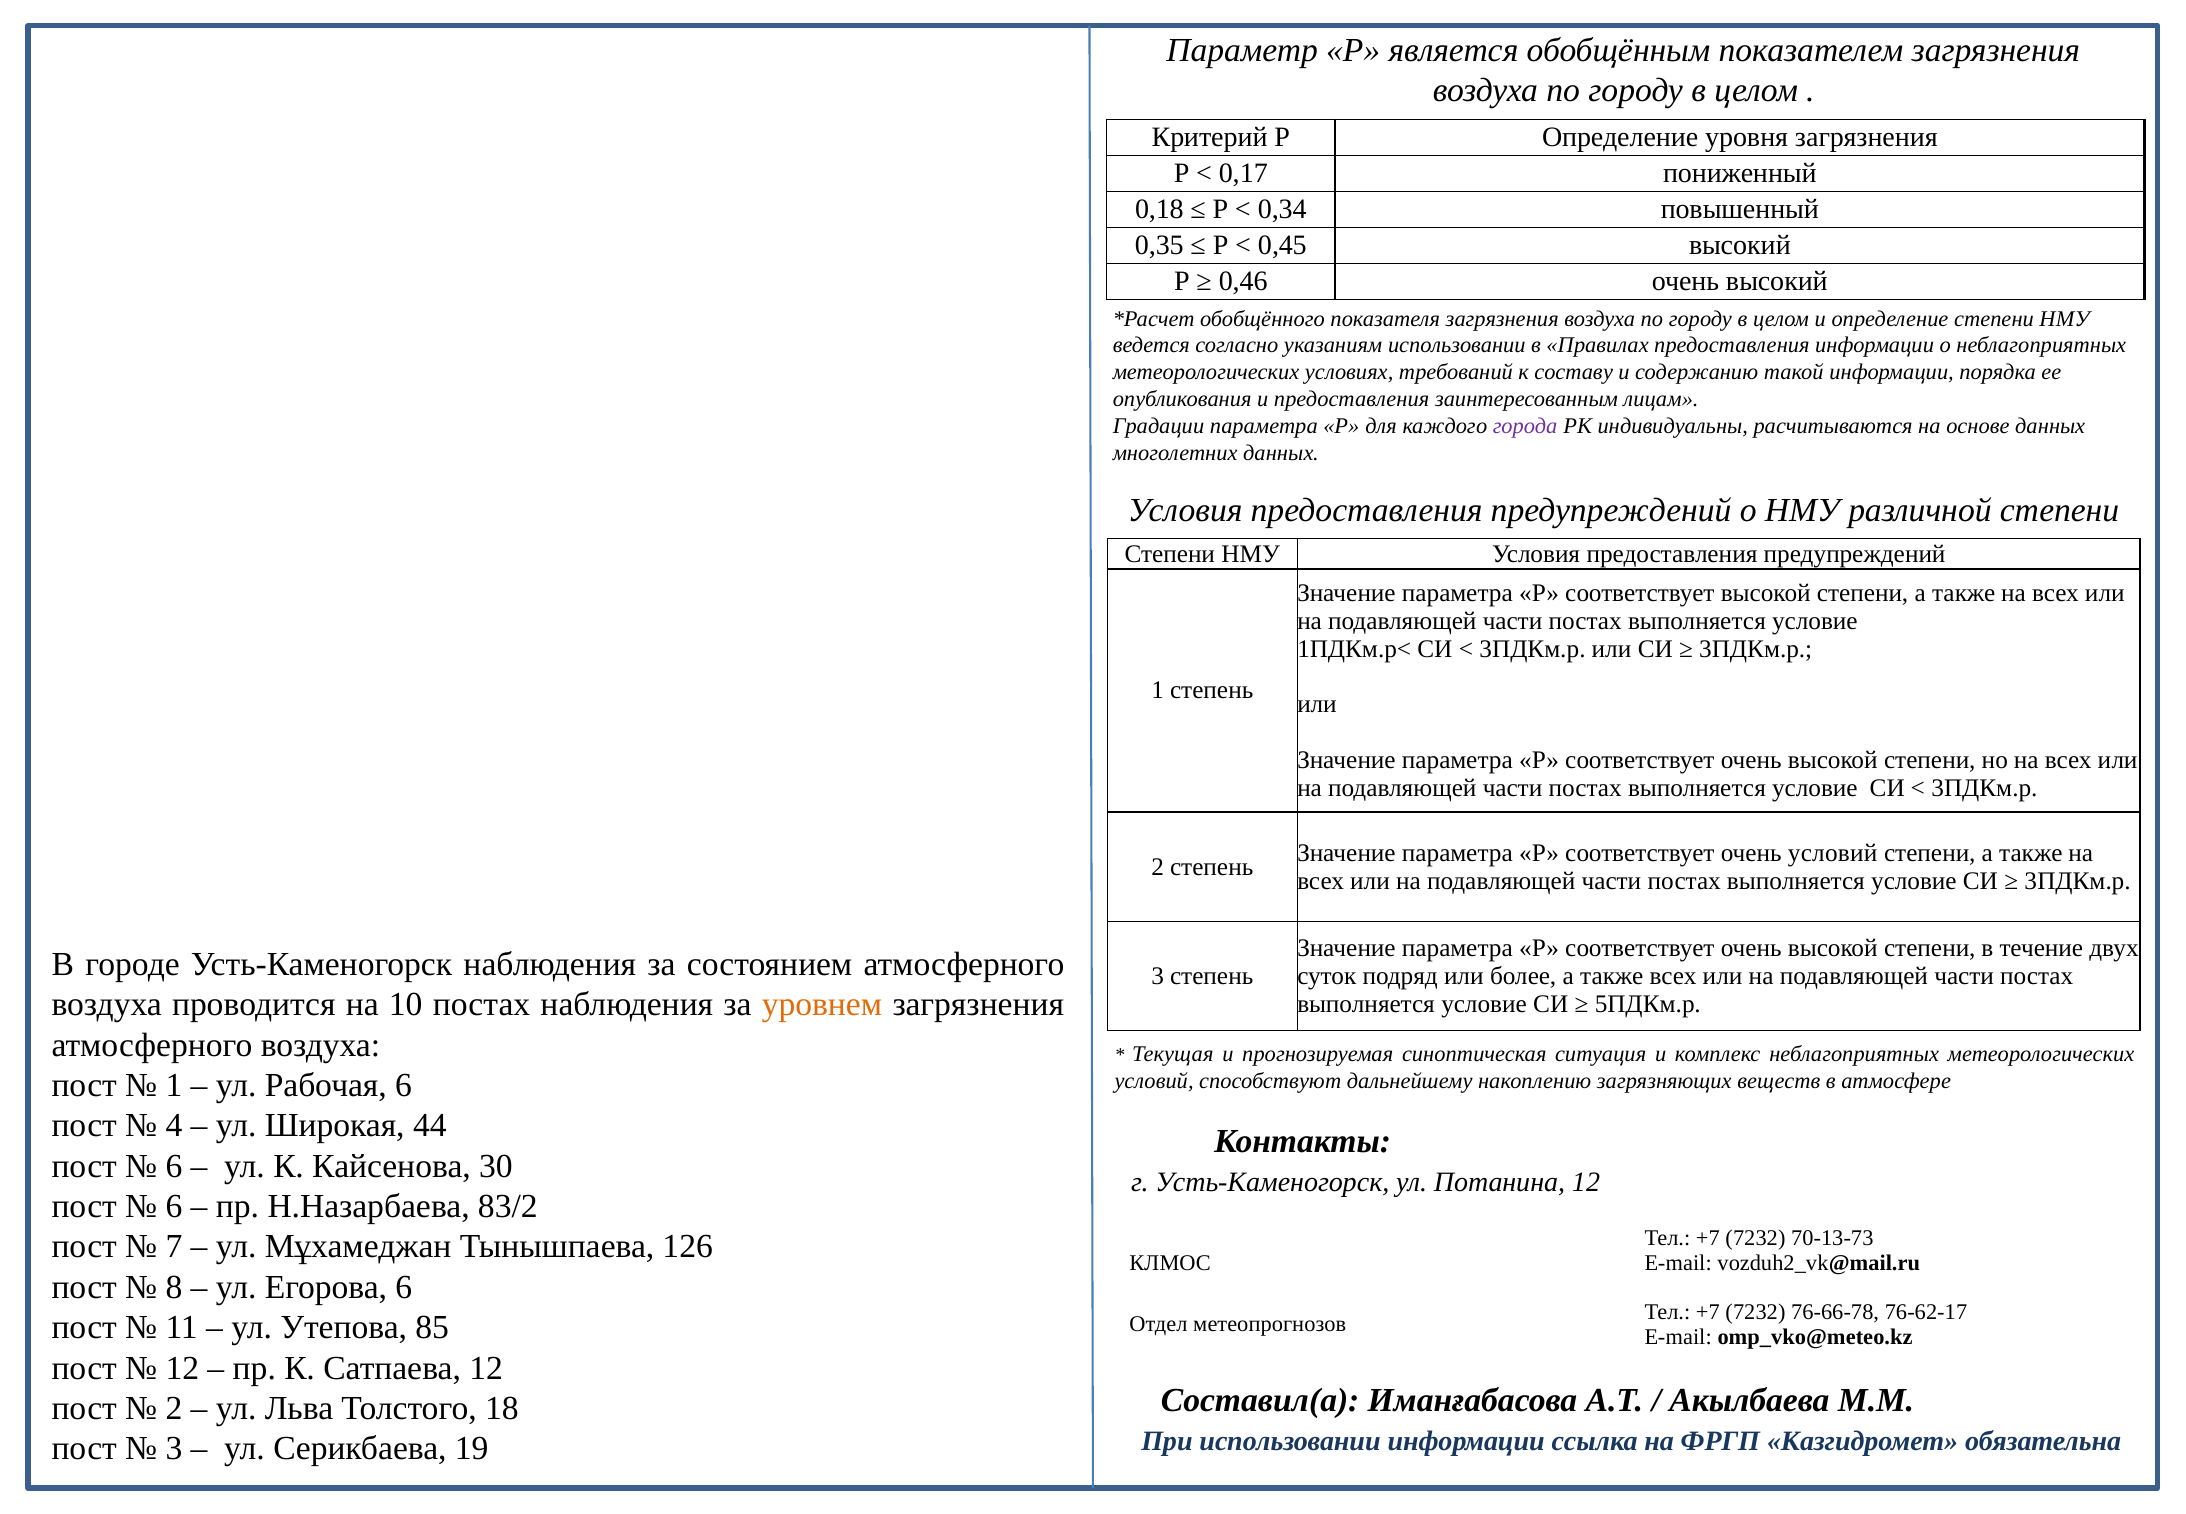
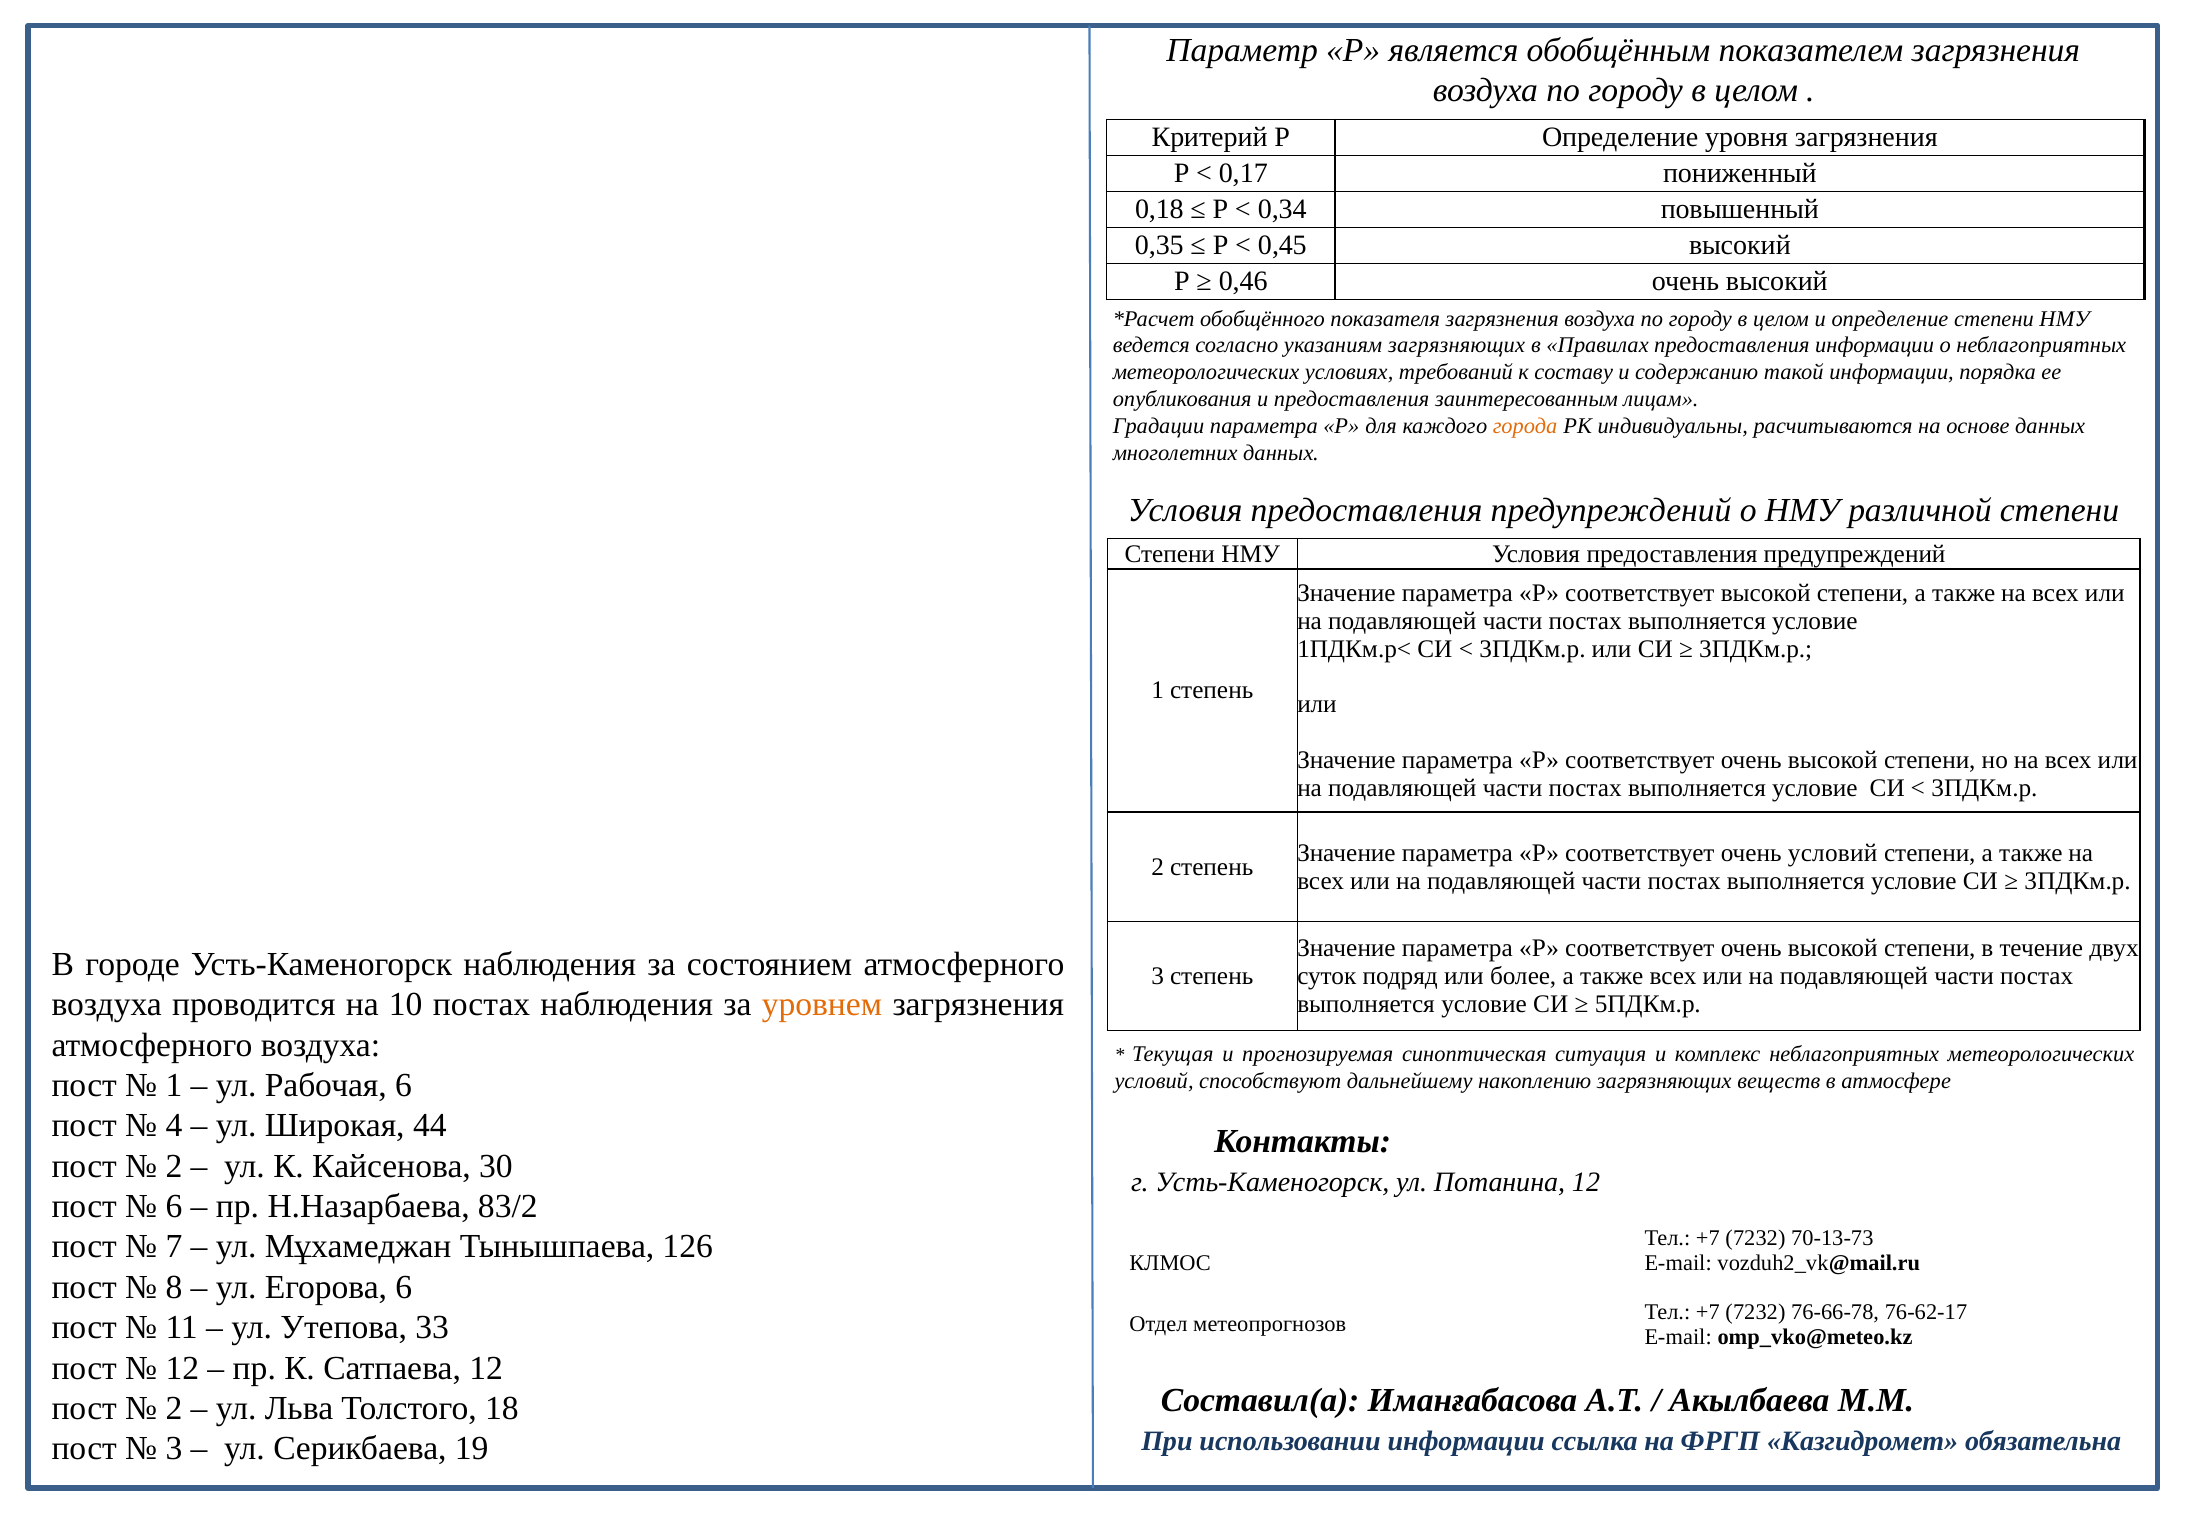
указаниям использовании: использовании -> загрязняющих
города colour: purple -> orange
6 at (174, 1166): 6 -> 2
85: 85 -> 33
